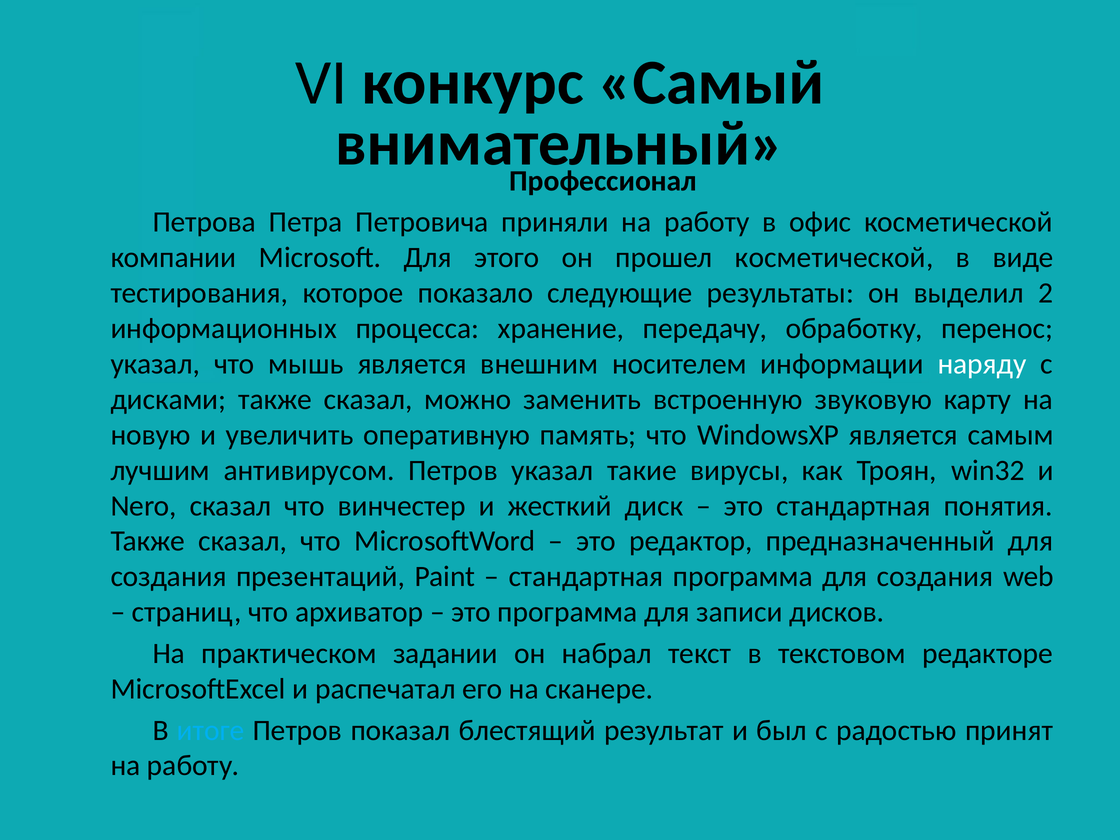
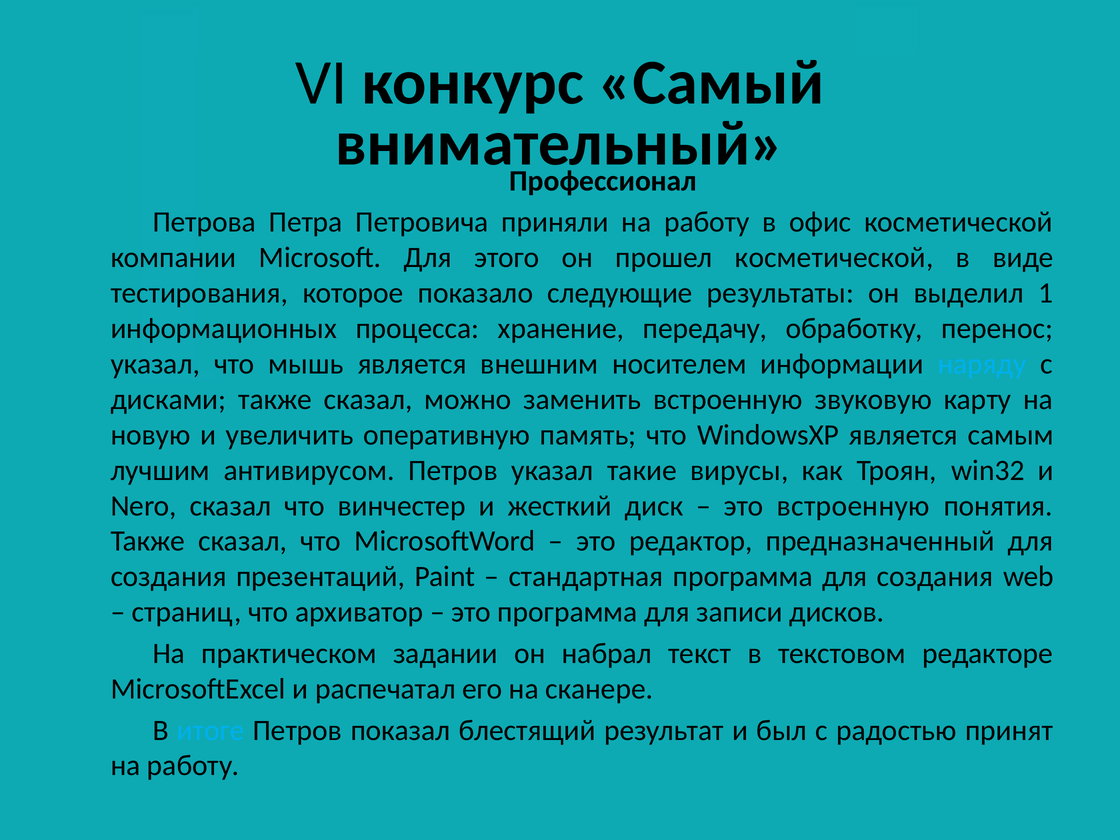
2: 2 -> 1
наряду colour: white -> light blue
это стандартная: стандартная -> встроенную
